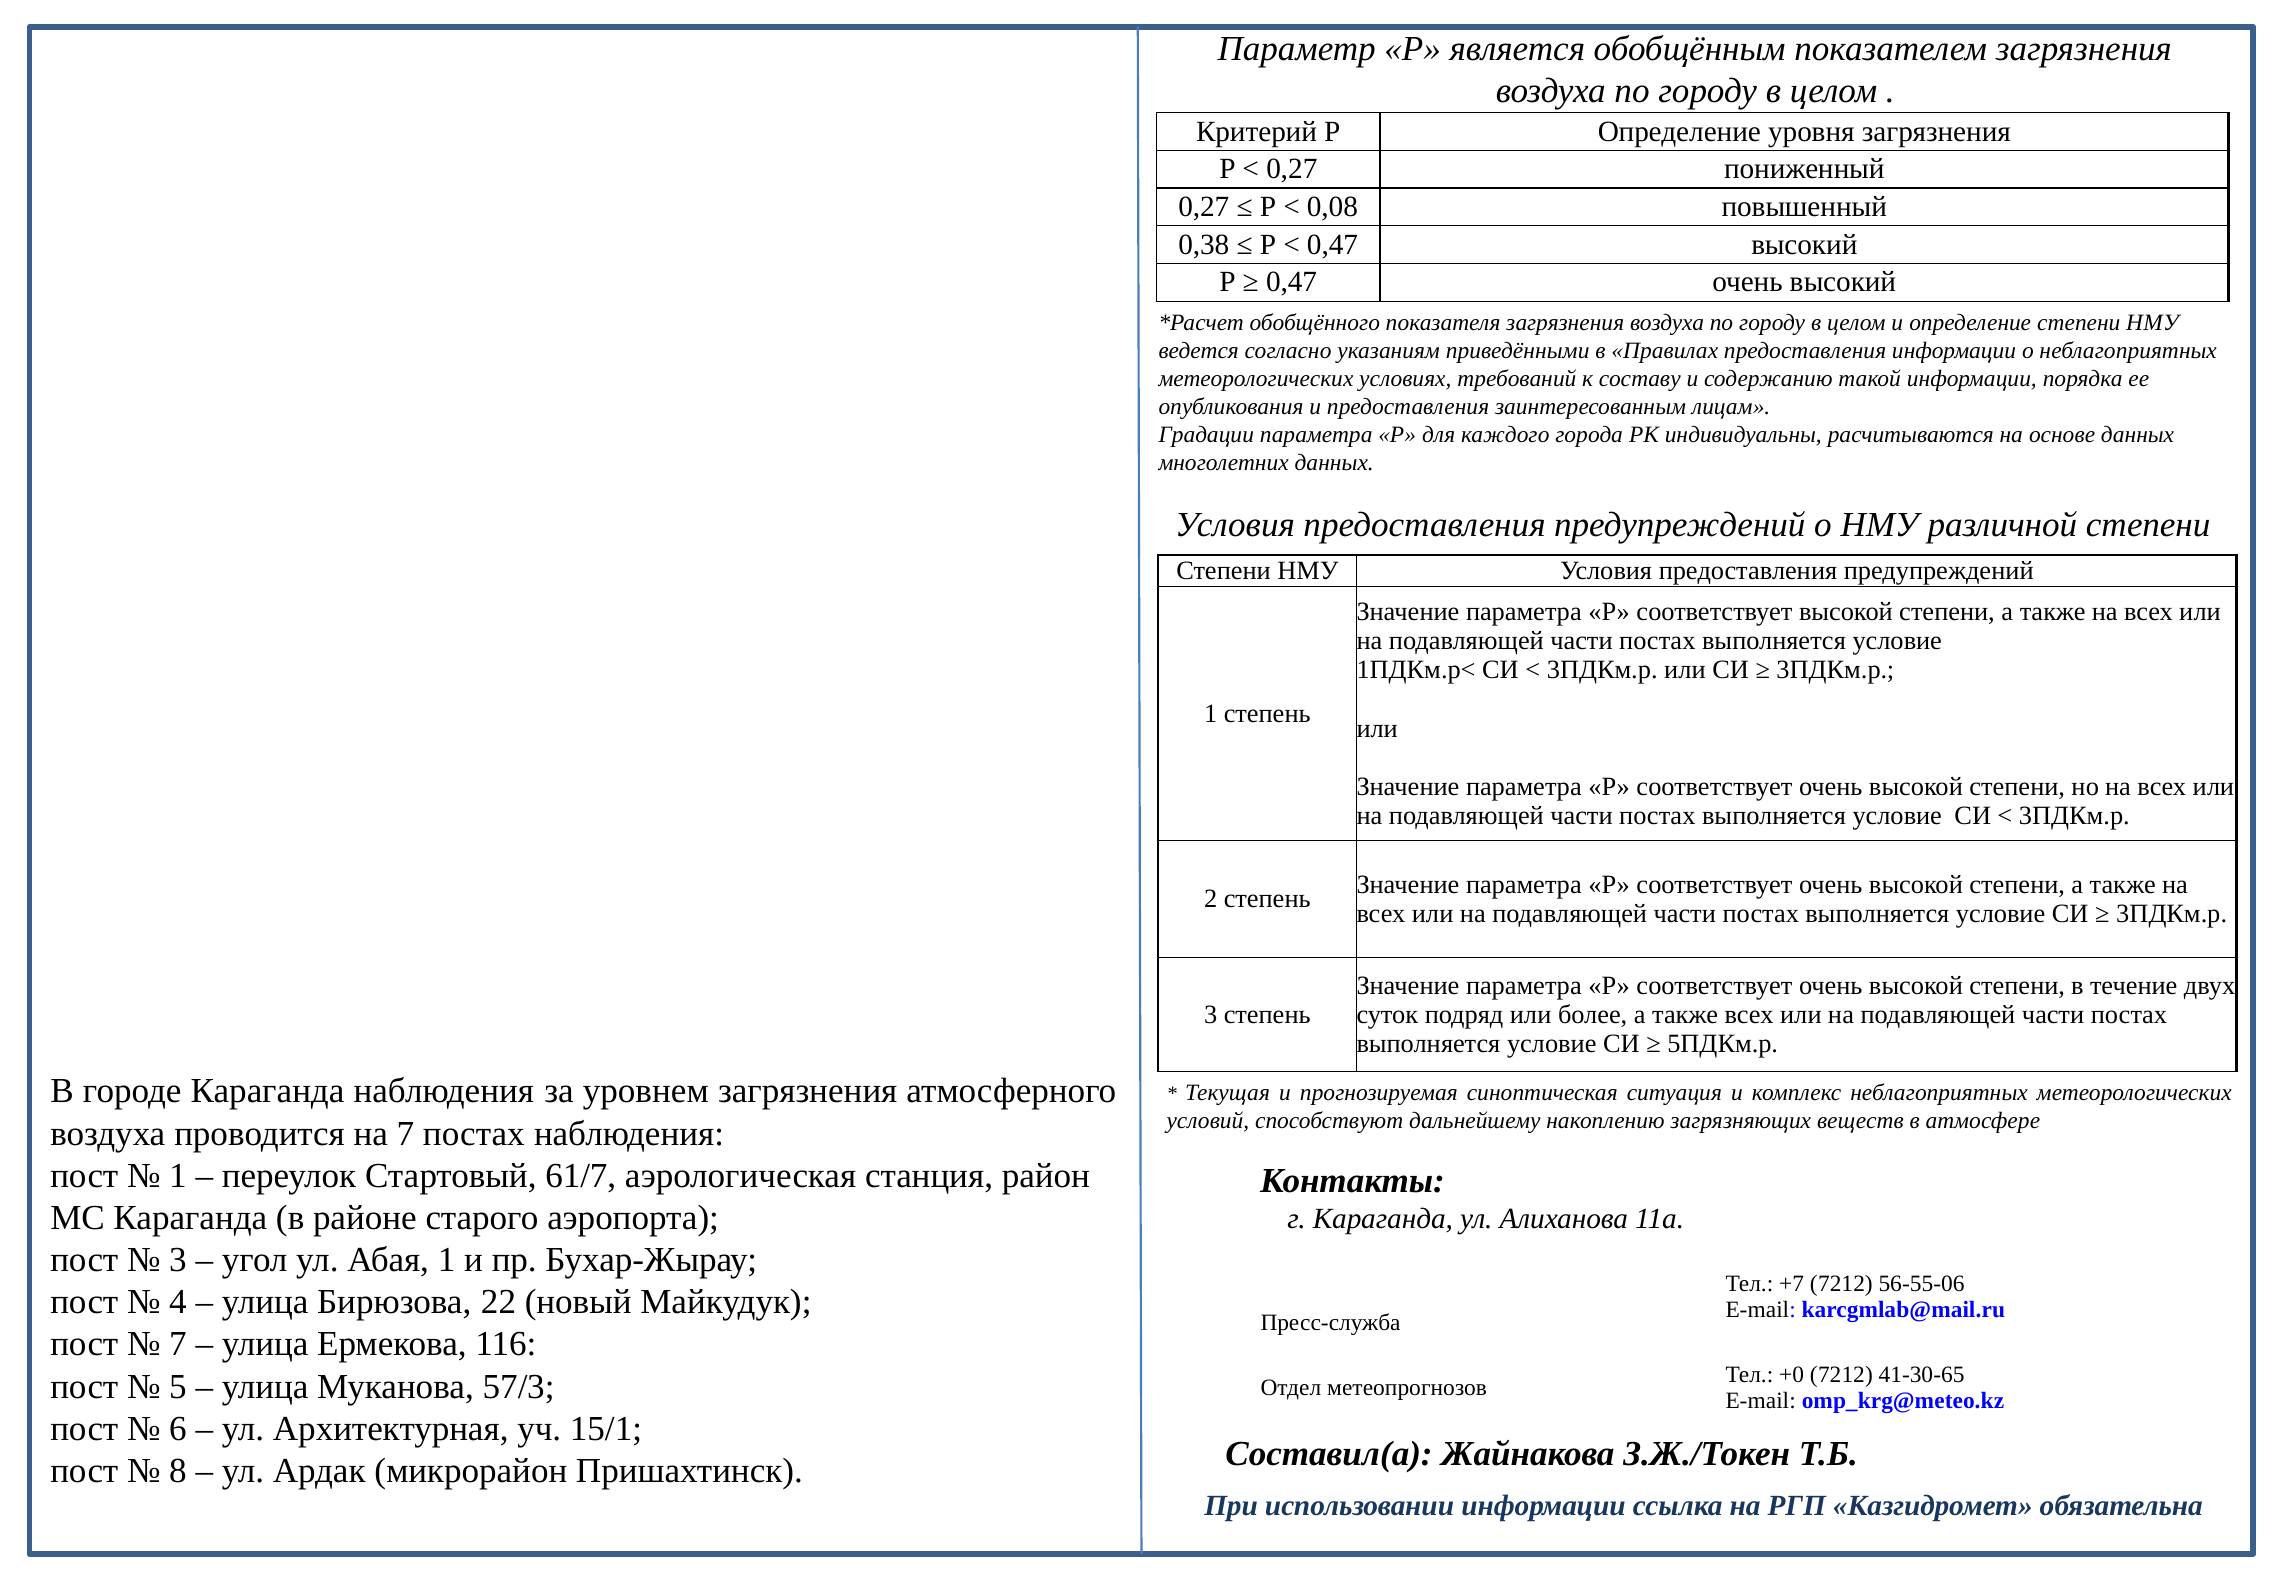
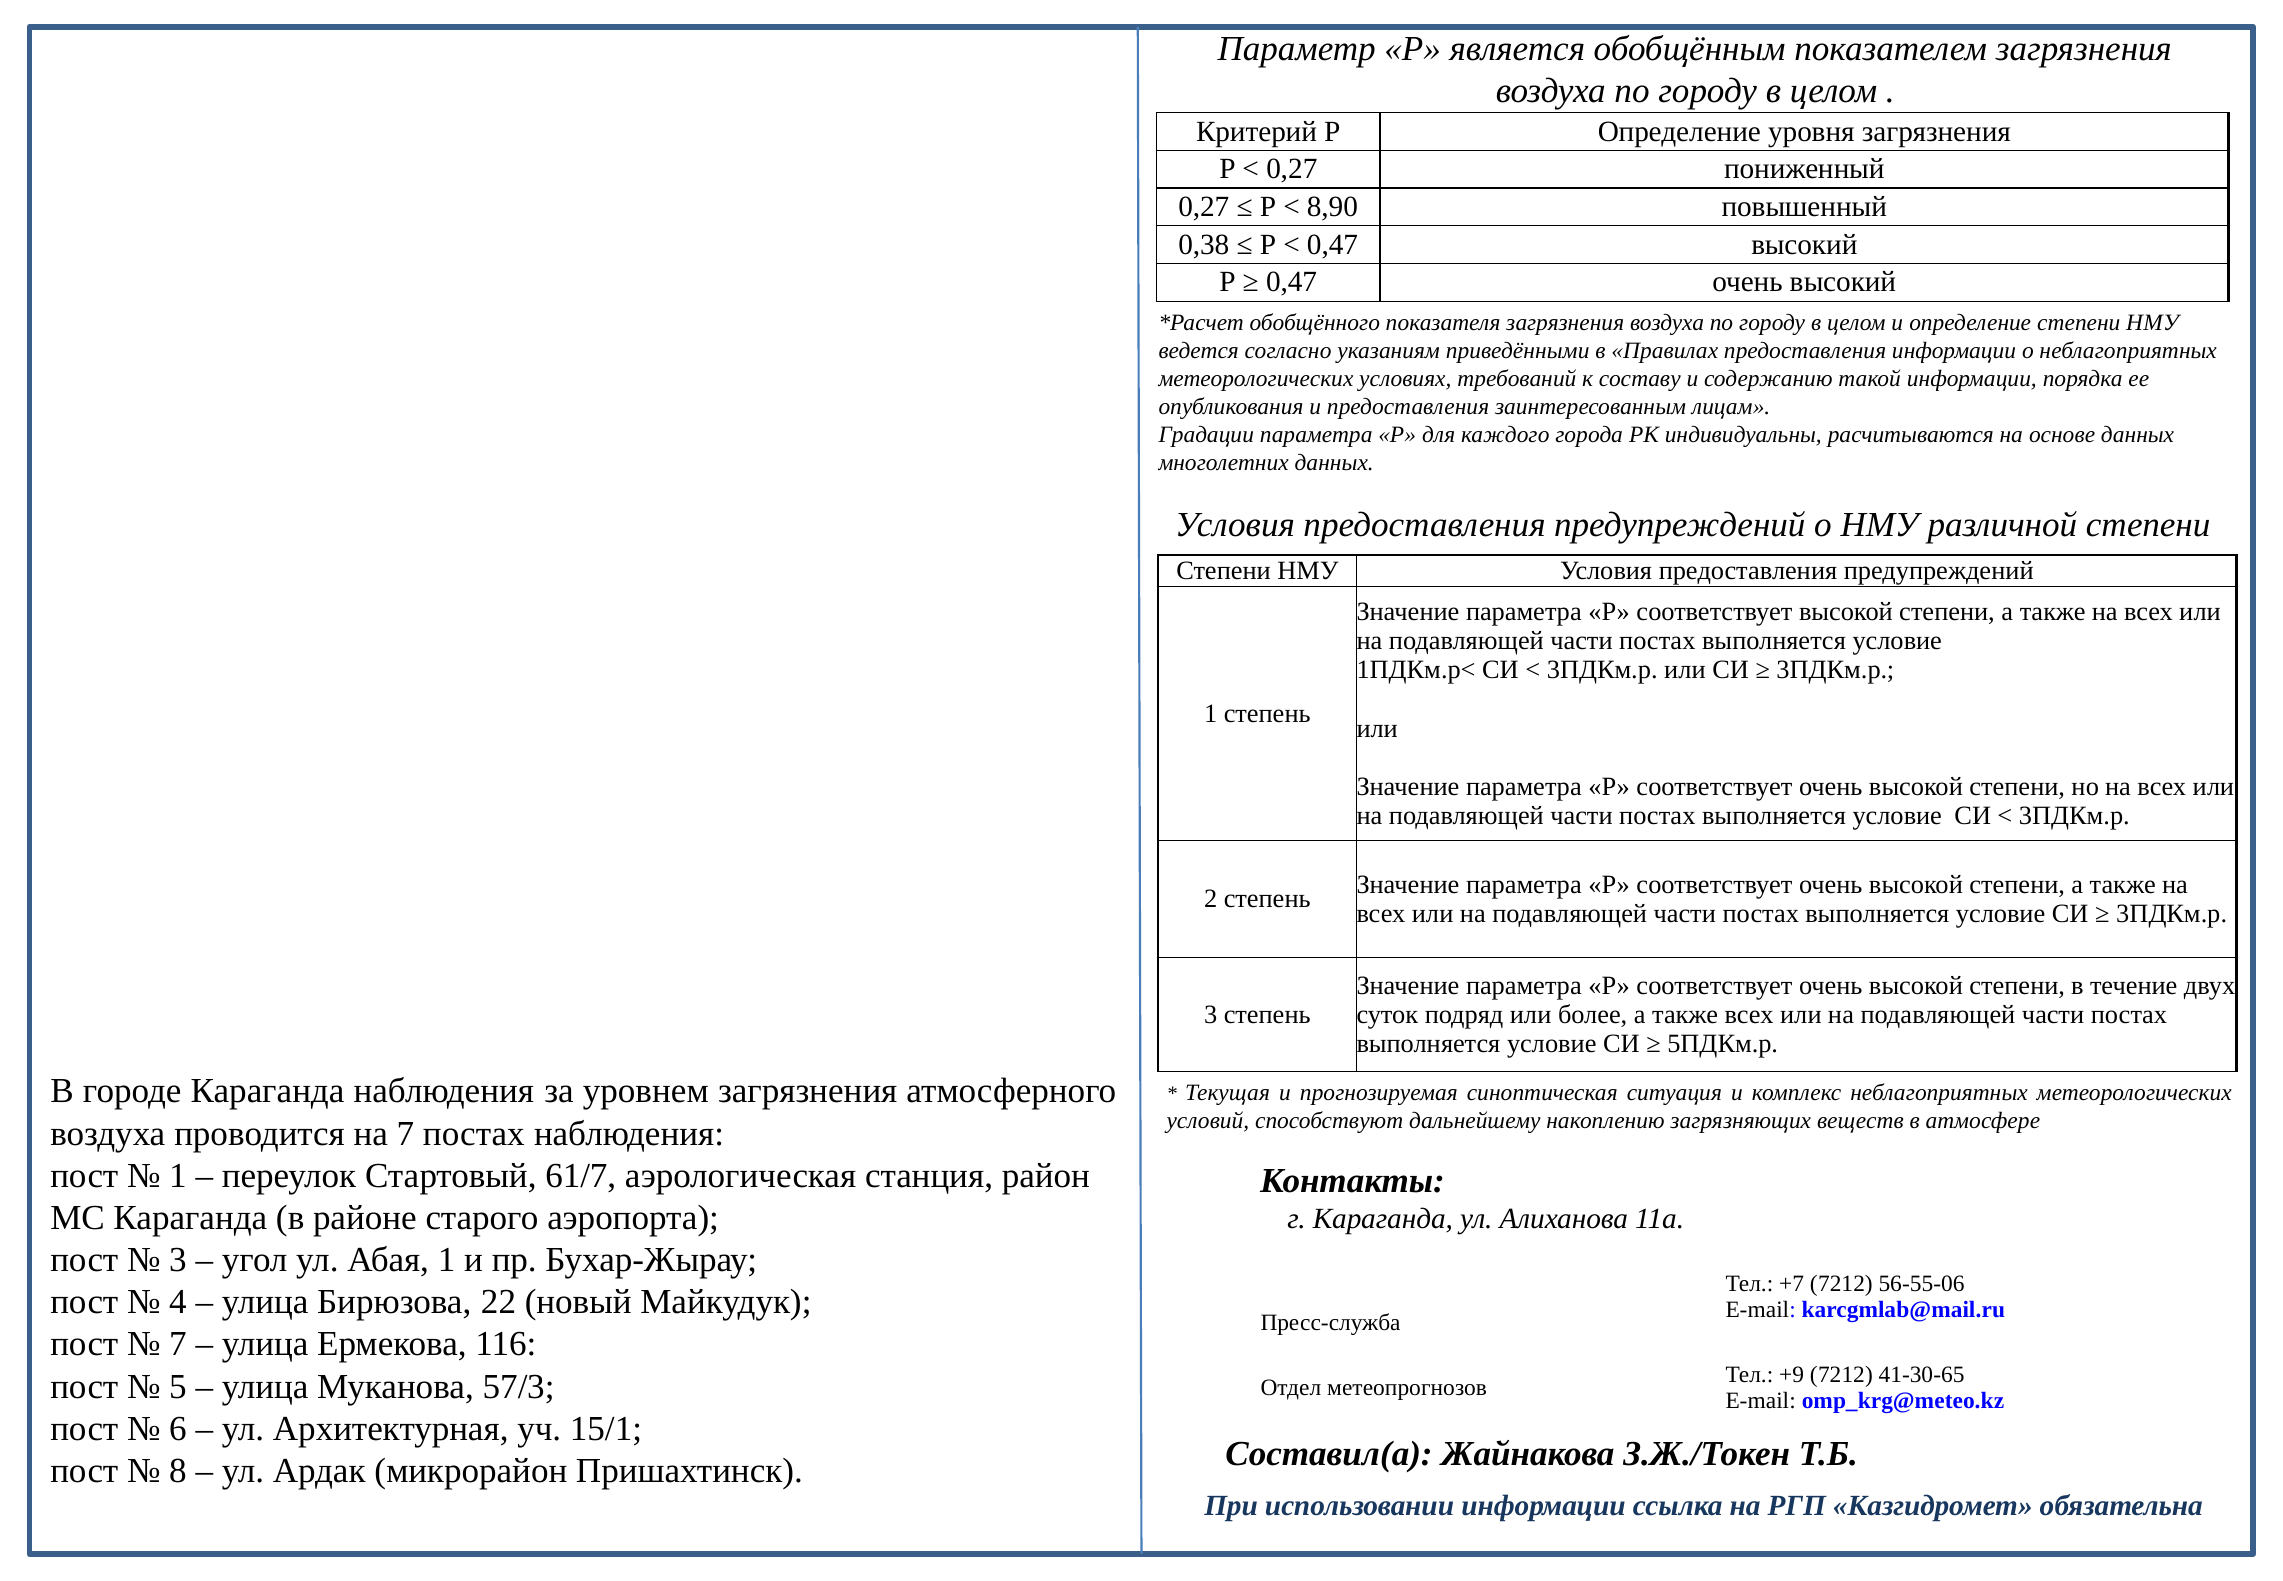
0,08: 0,08 -> 8,90
+0: +0 -> +9
